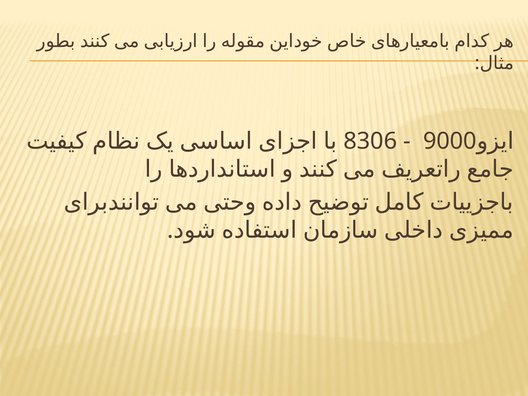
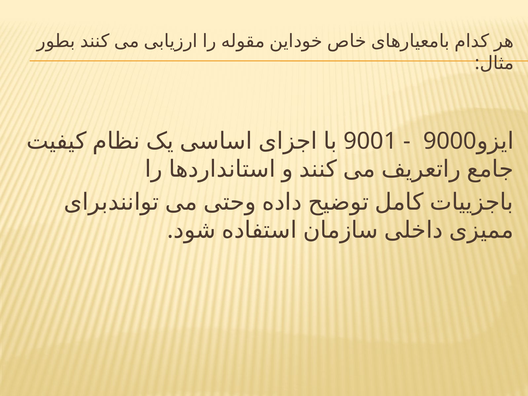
8306: 8306 -> 9001
